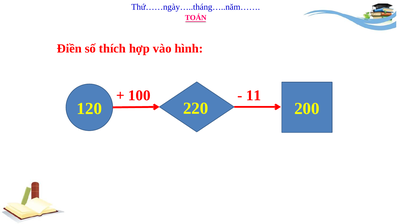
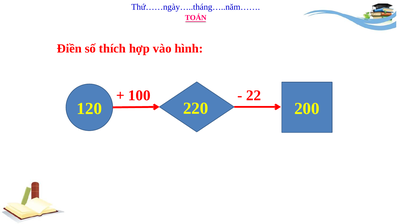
11: 11 -> 22
